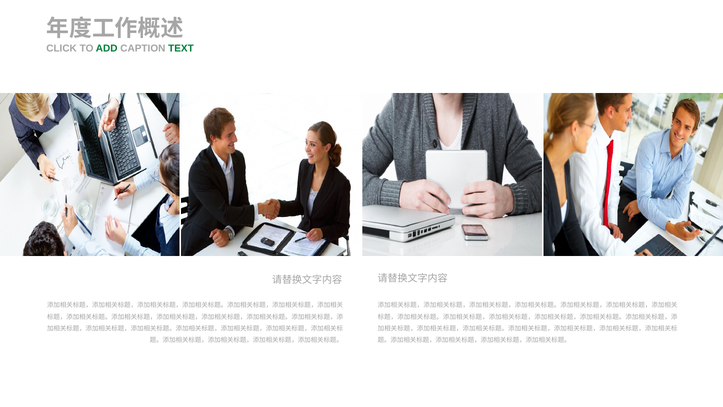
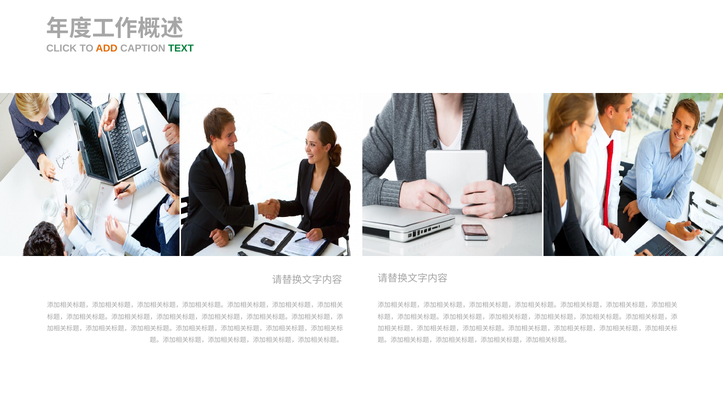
ADD colour: green -> orange
